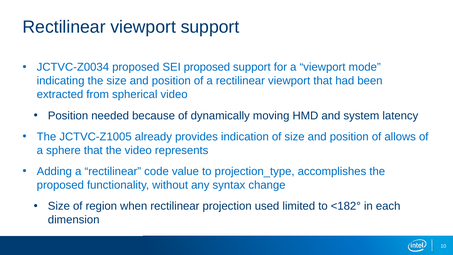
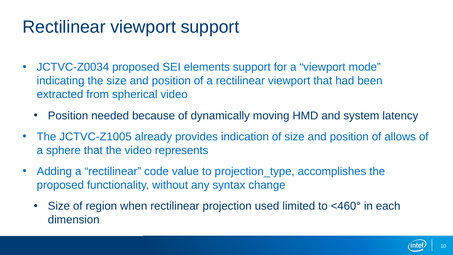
SEI proposed: proposed -> elements
<182°: <182° -> <460°
